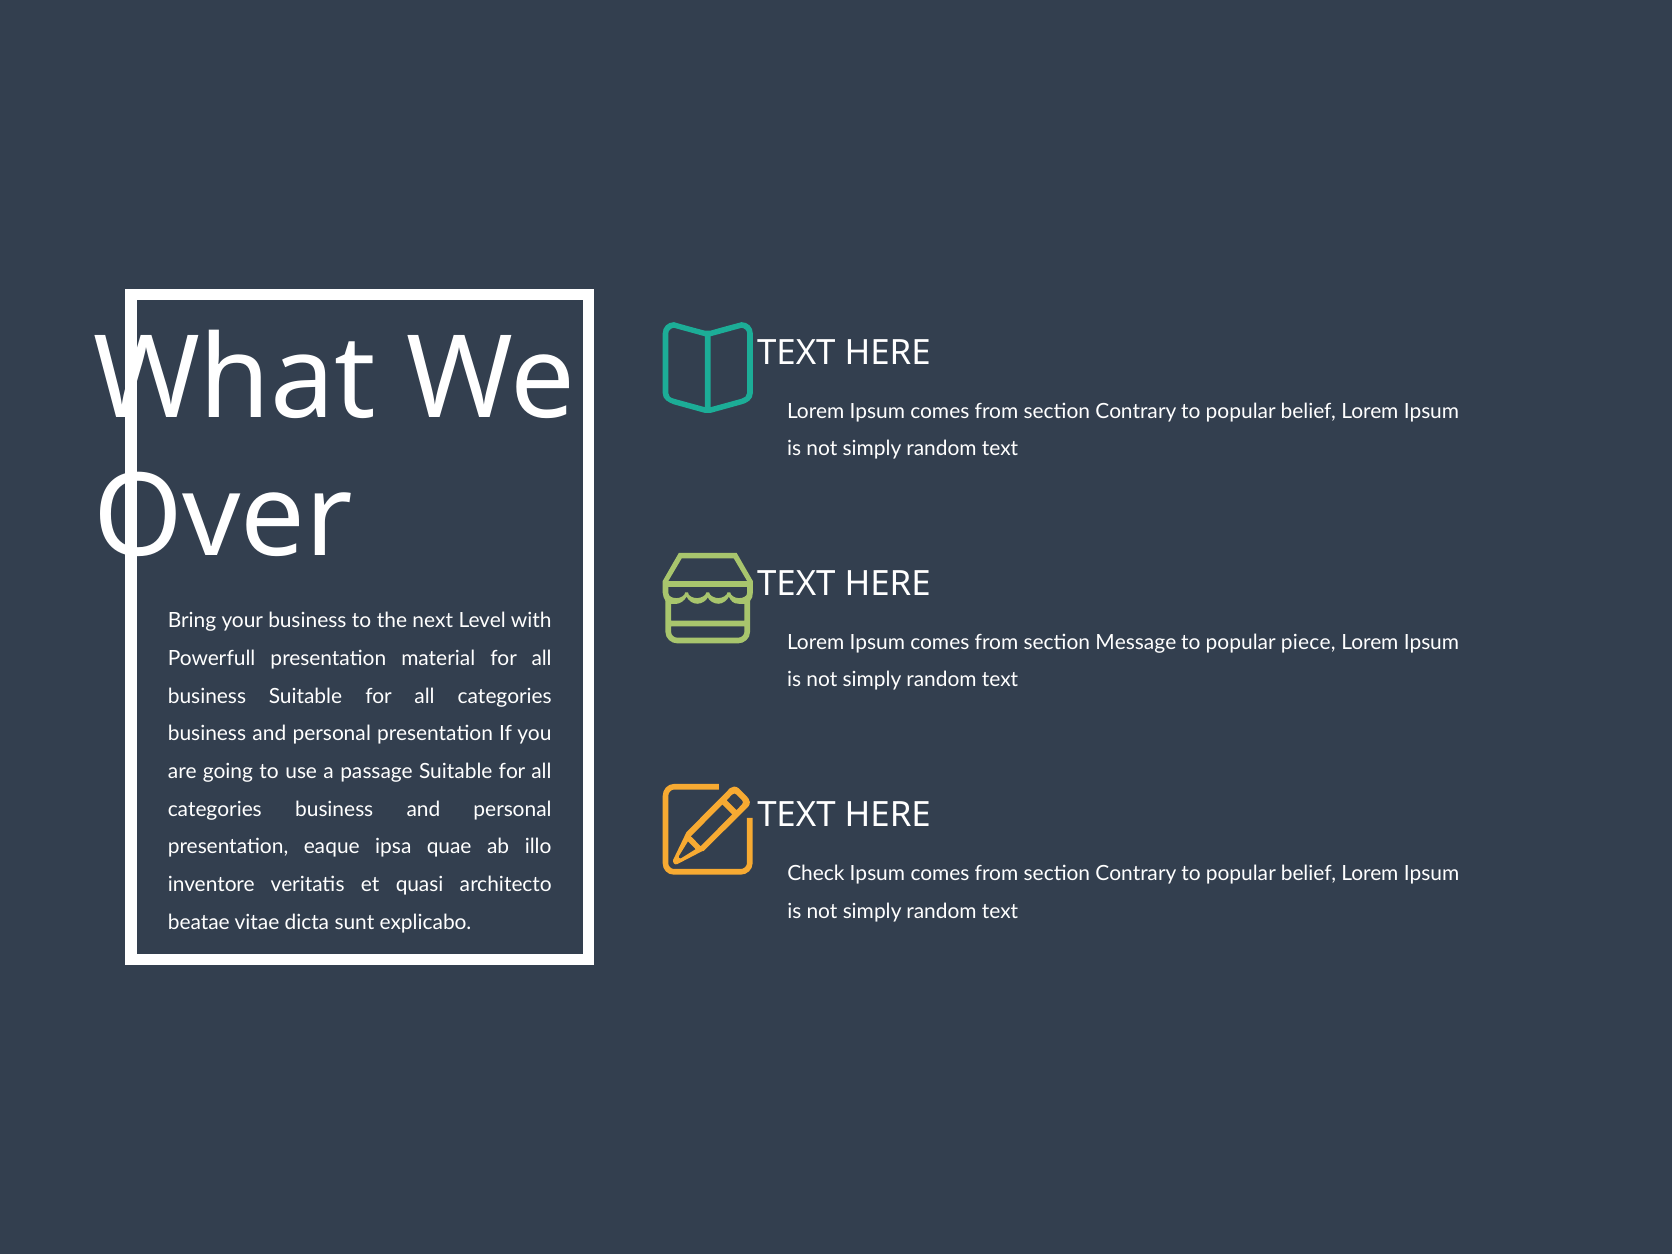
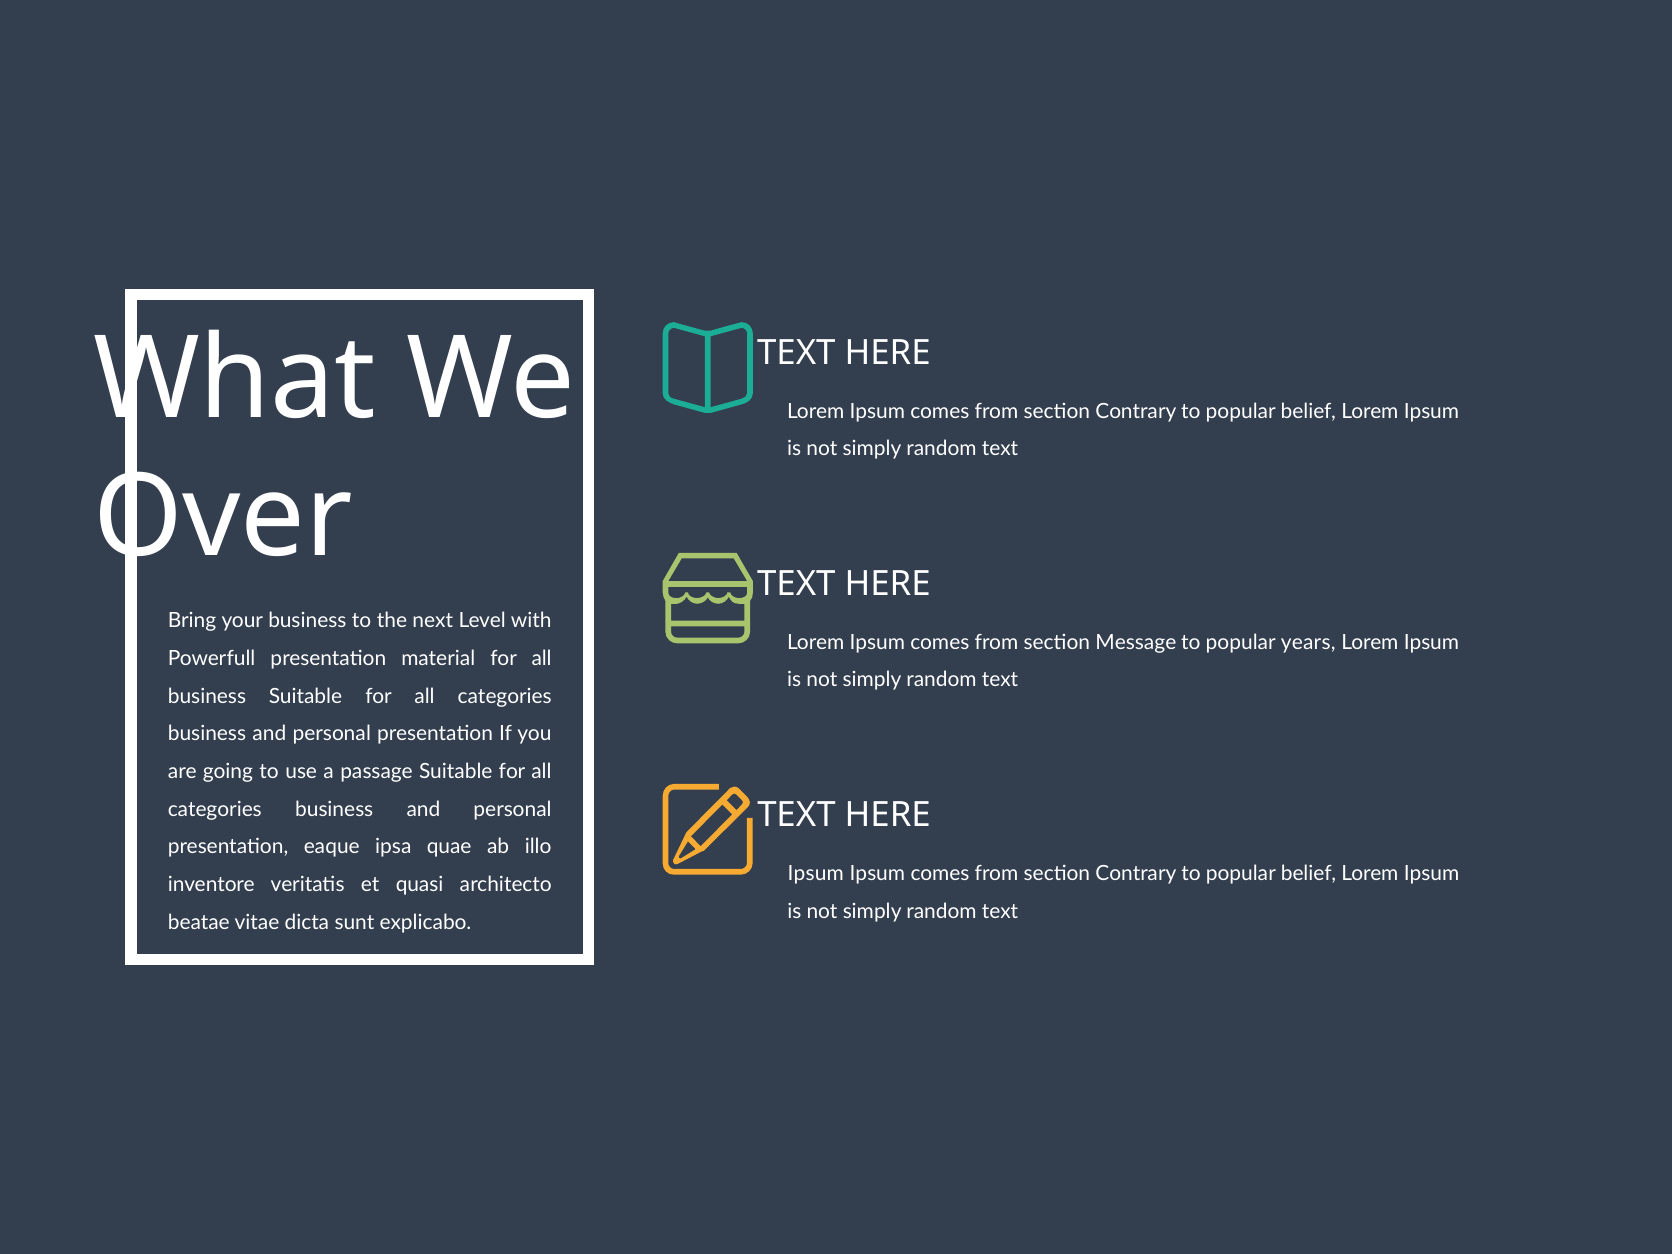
piece: piece -> years
Check at (816, 873): Check -> Ipsum
